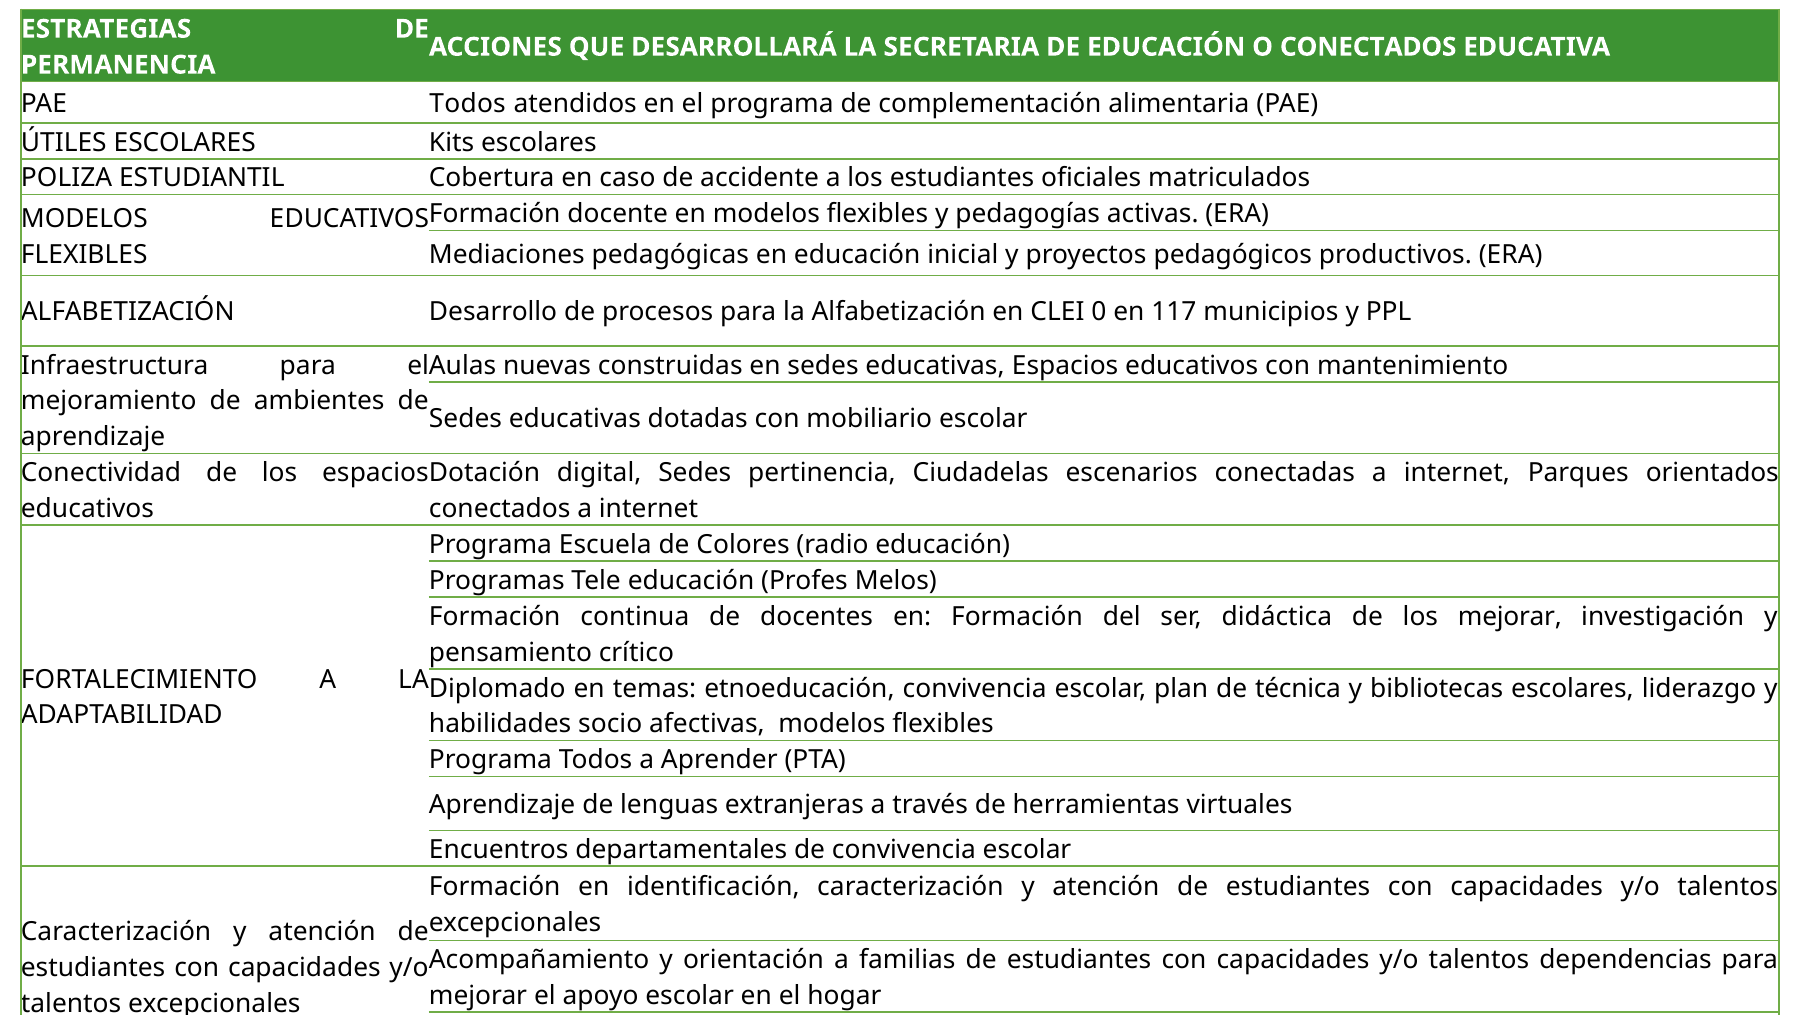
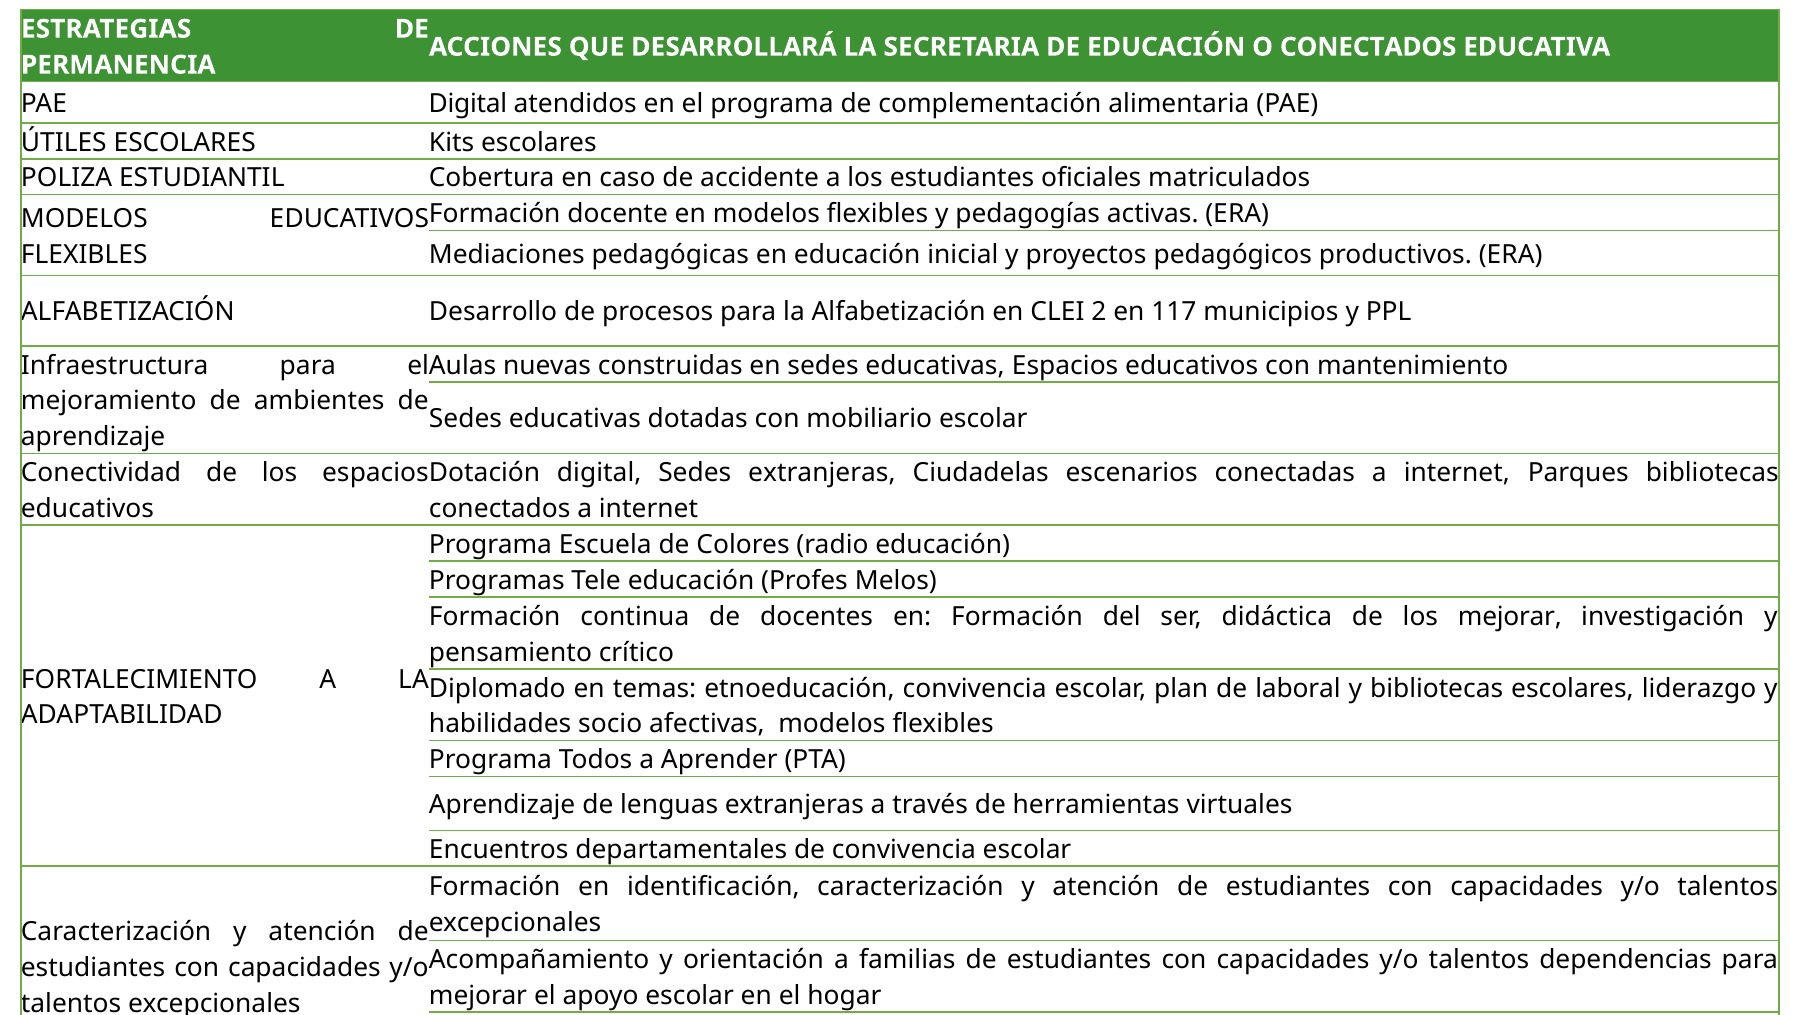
PAE Todos: Todos -> Digital
0: 0 -> 2
Sedes pertinencia: pertinencia -> extranjeras
Parques orientados: orientados -> bibliotecas
técnica: técnica -> laboral
